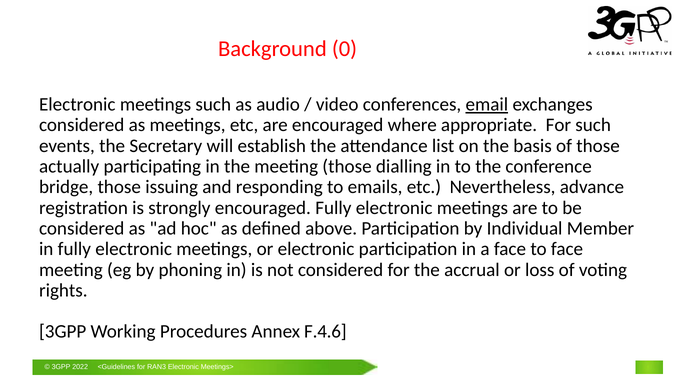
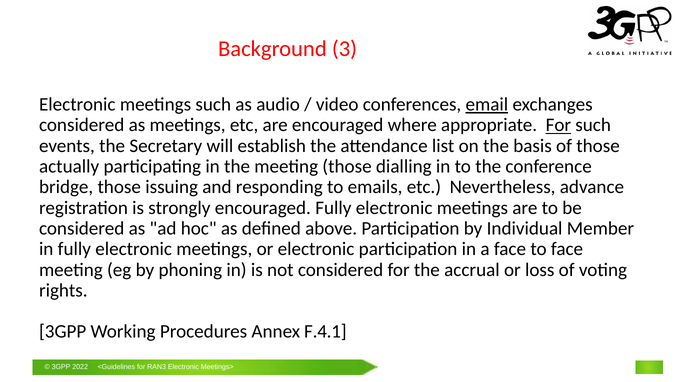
Background 0: 0 -> 3
For at (558, 125) underline: none -> present
F.4.6: F.4.6 -> F.4.1
